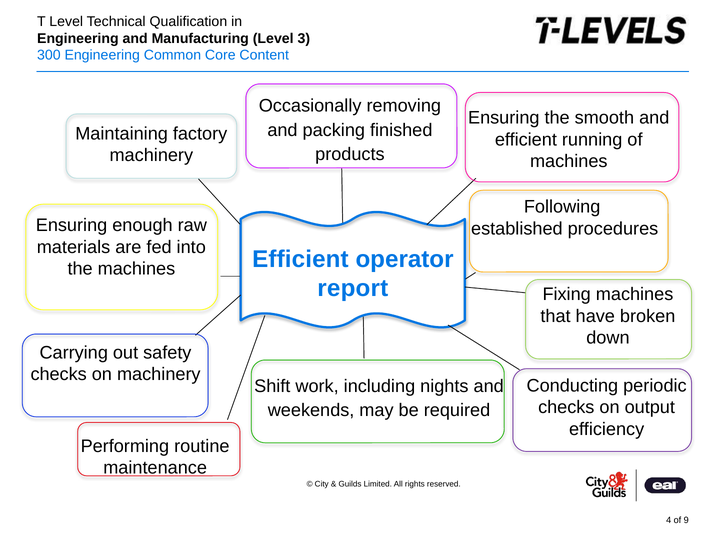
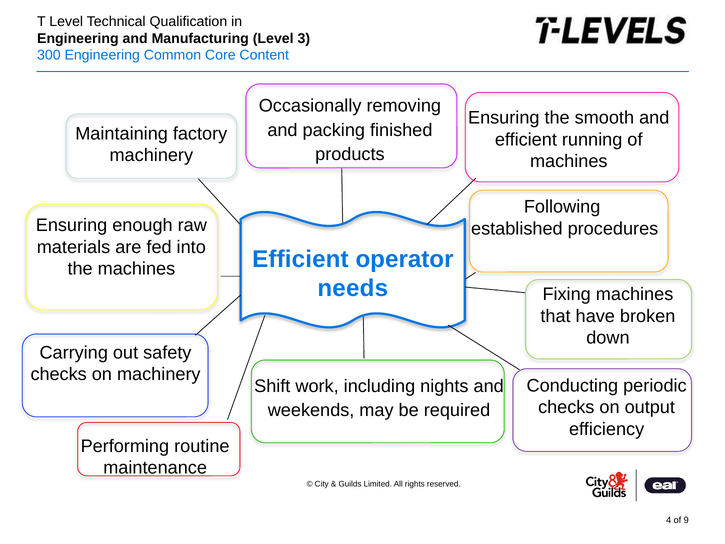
report: report -> needs
